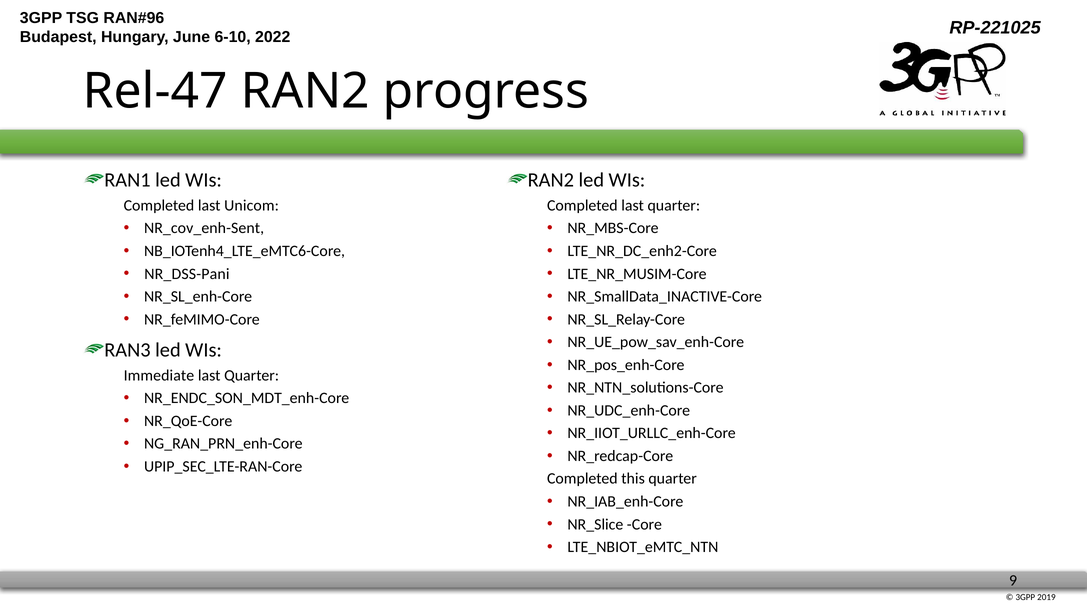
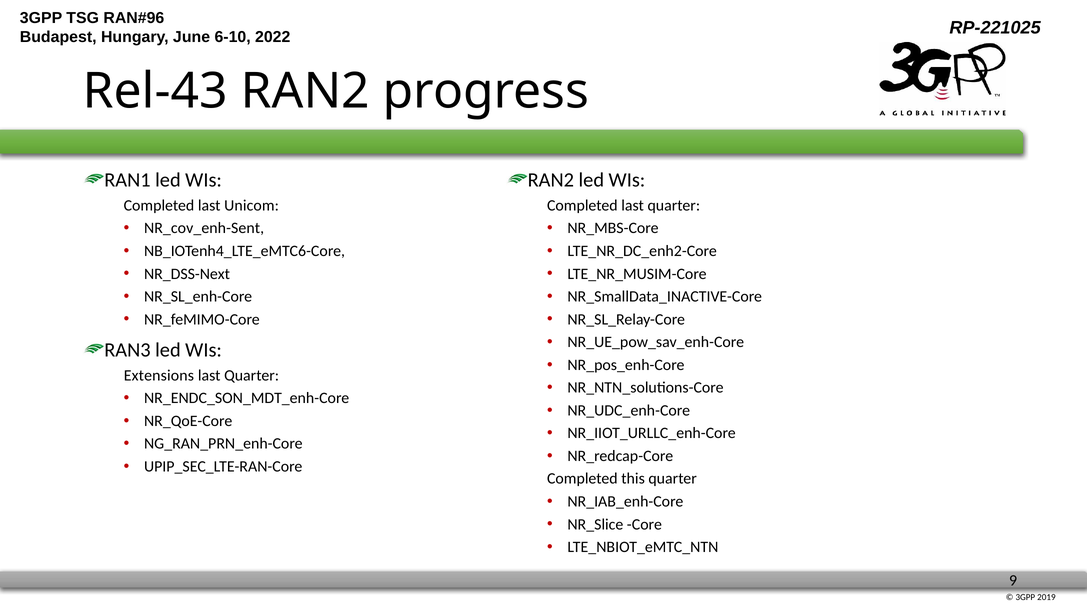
Rel-47: Rel-47 -> Rel-43
NR_DSS-Pani: NR_DSS-Pani -> NR_DSS-Next
Immediate: Immediate -> Extensions
